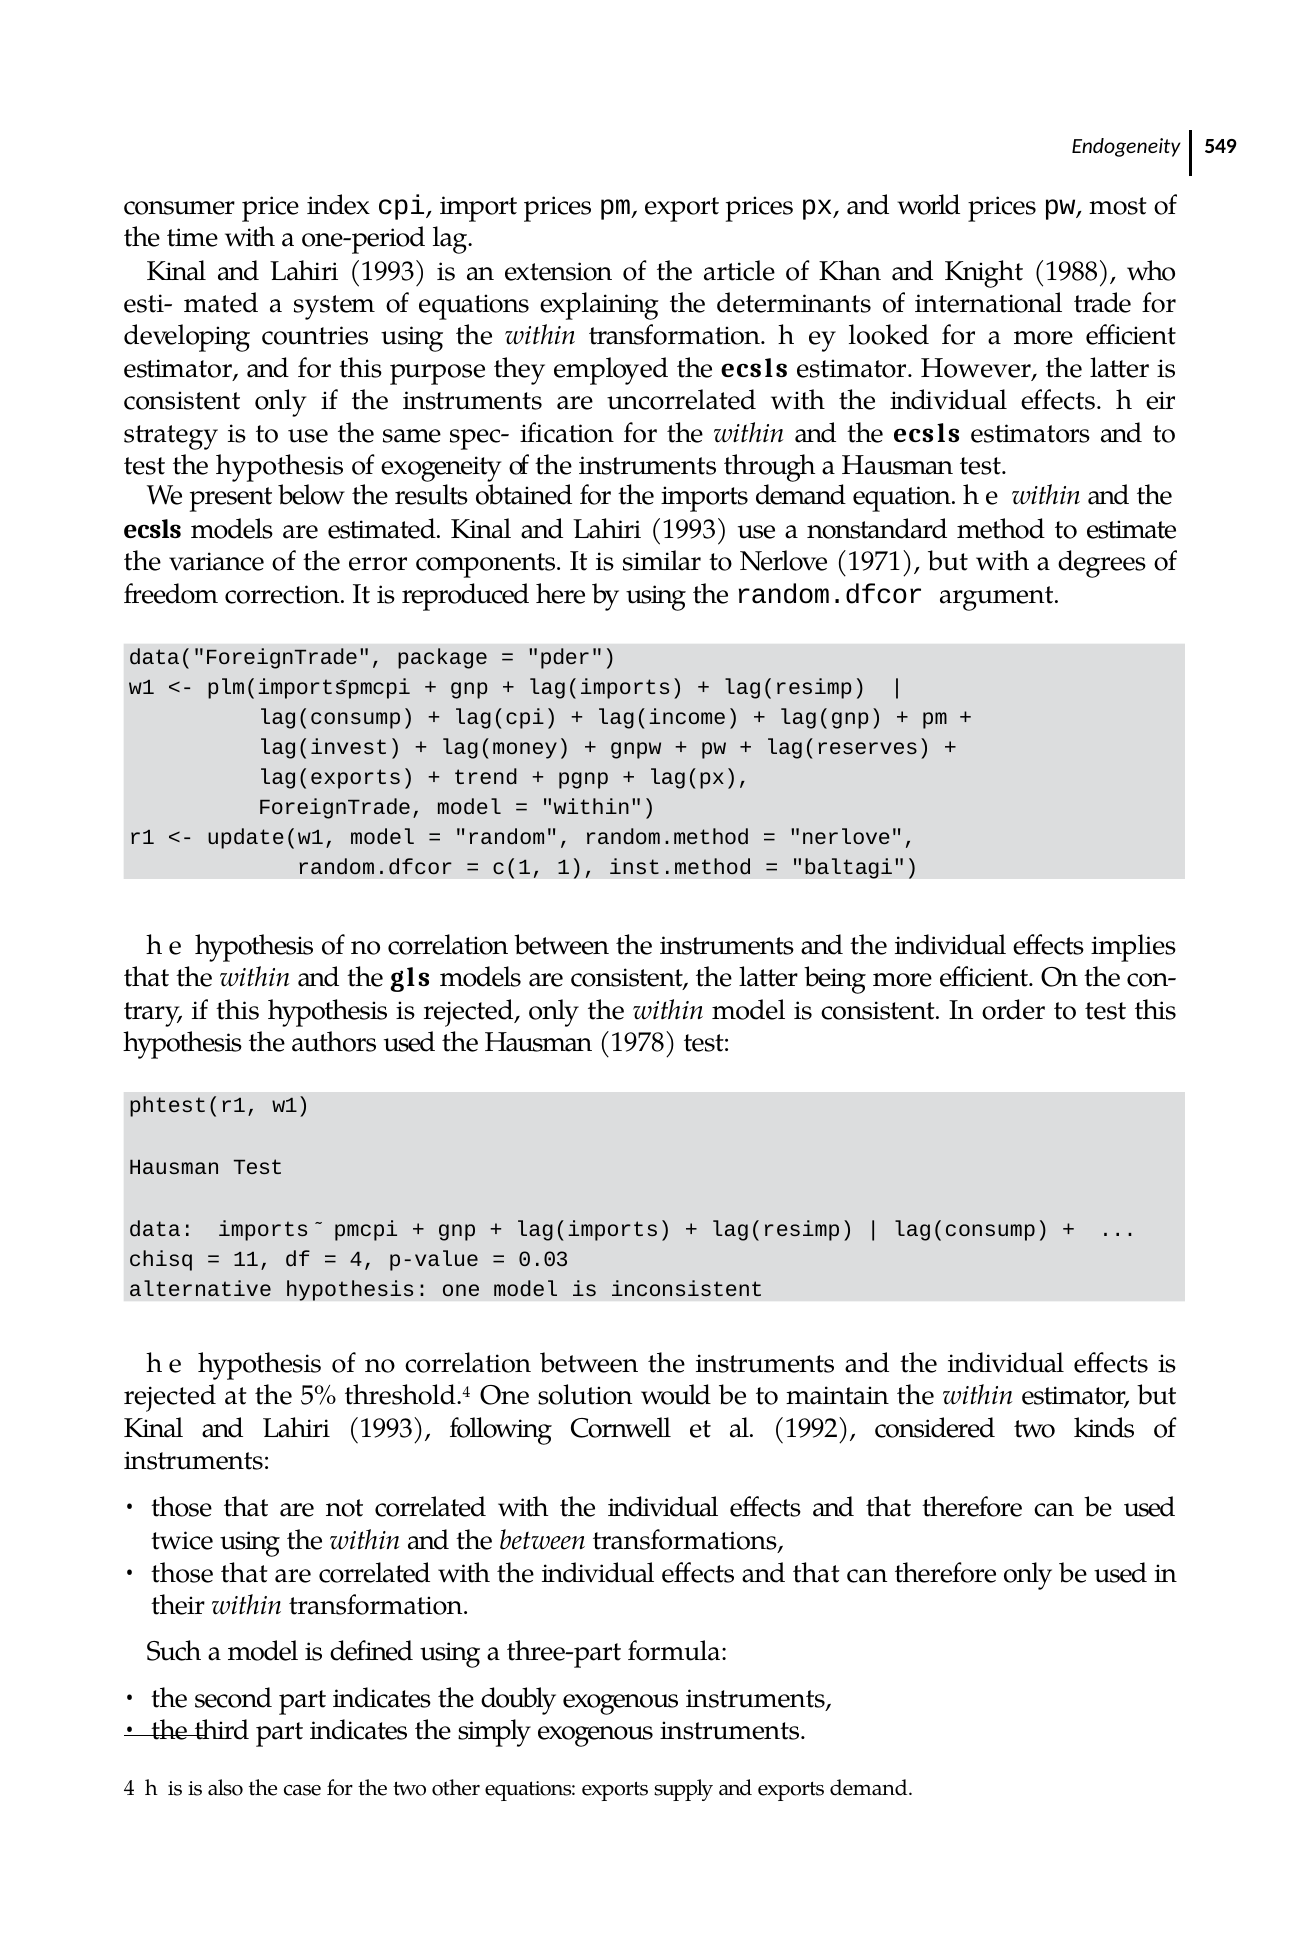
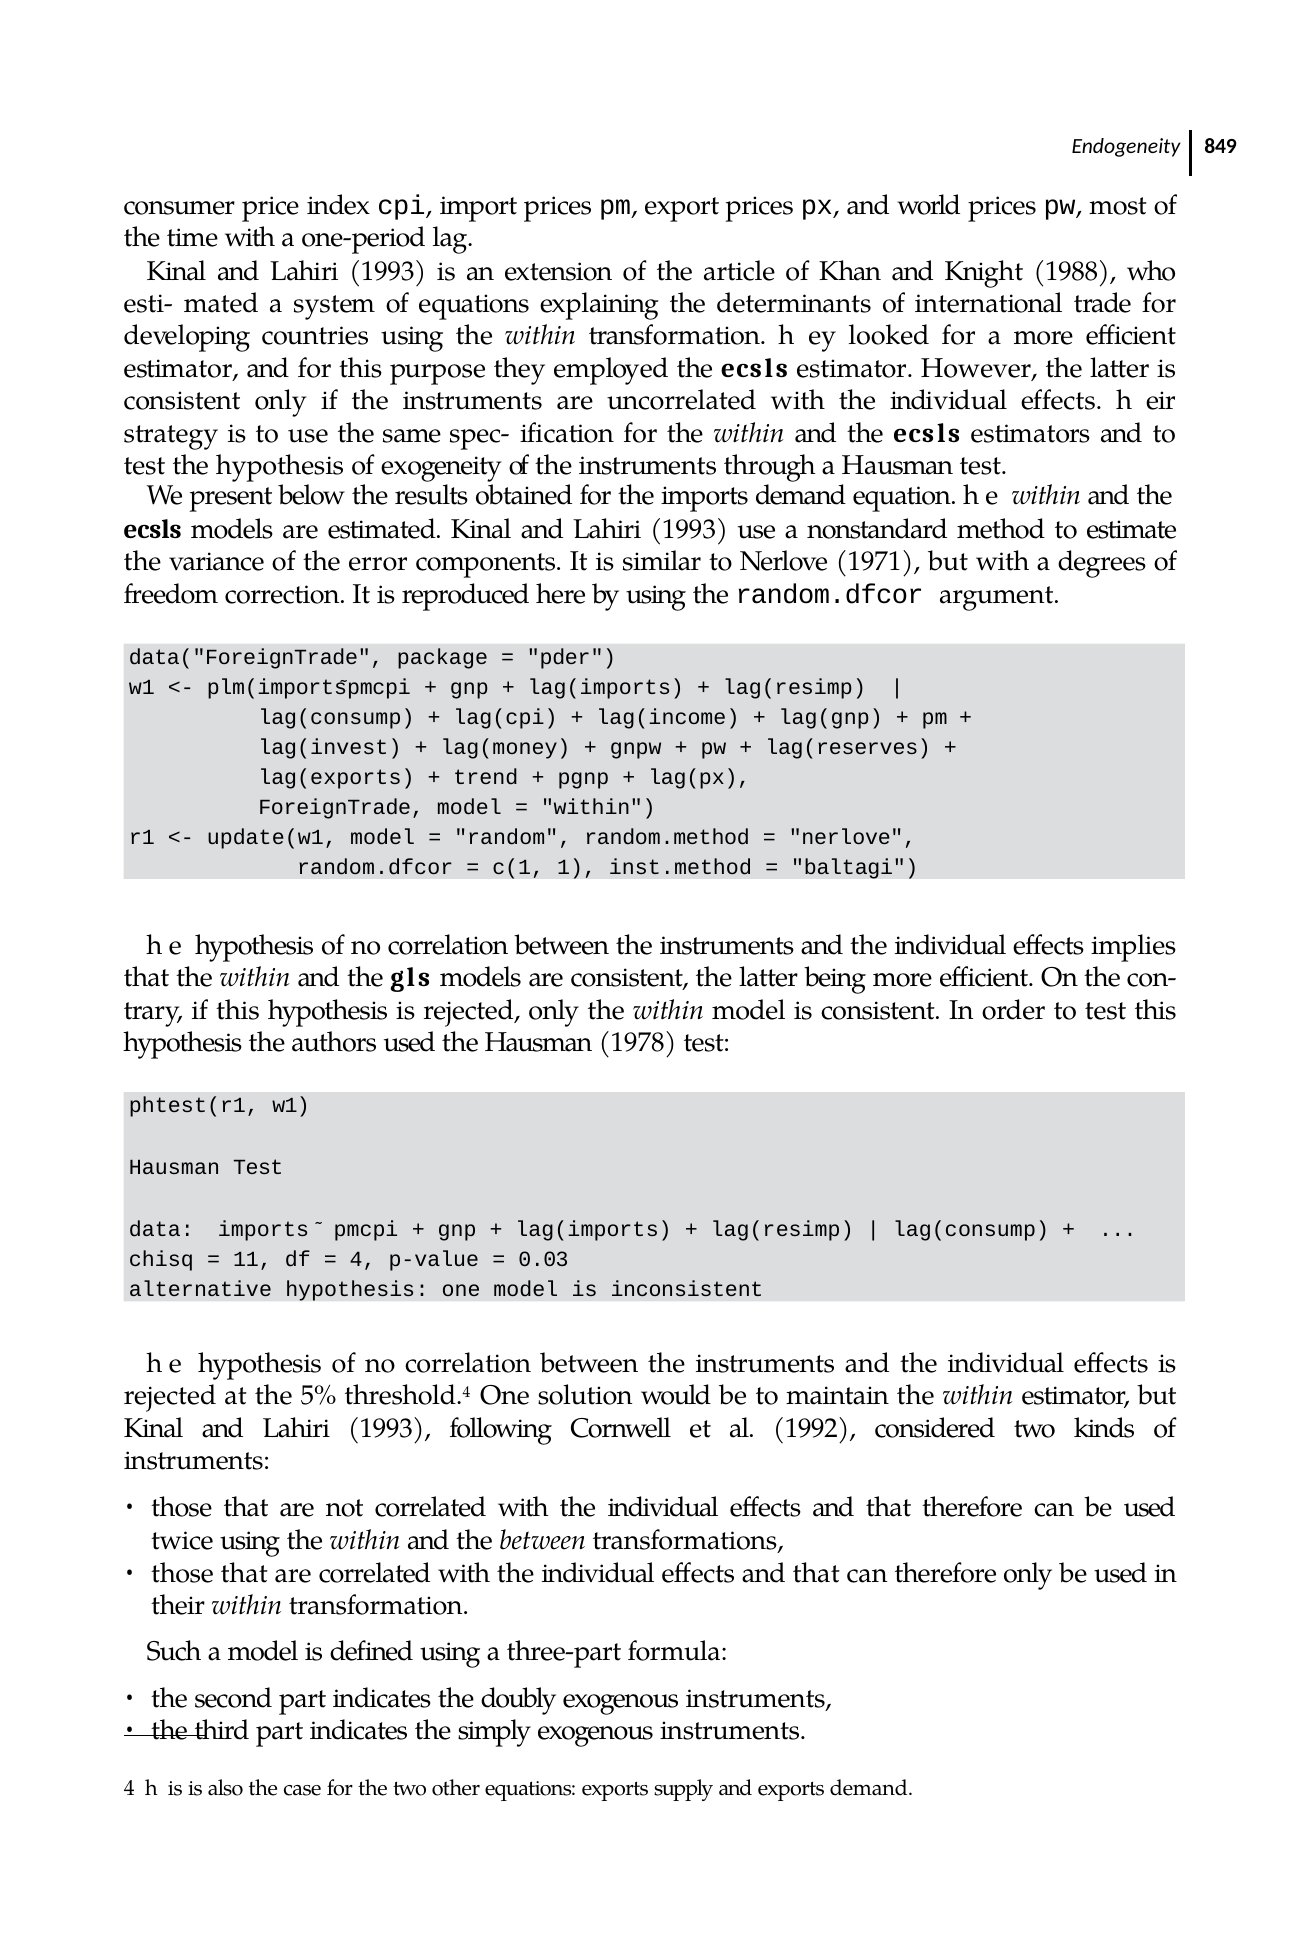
549: 549 -> 849
